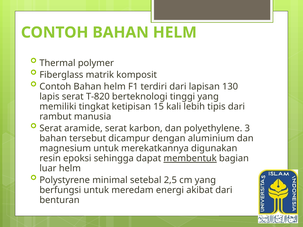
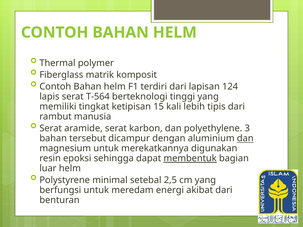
130: 130 -> 124
T-820: T-820 -> T-564
dan at (245, 139) underline: none -> present
